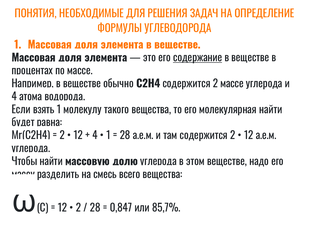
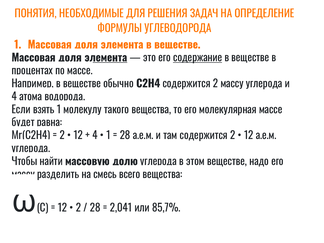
элемента at (106, 58) underline: none -> present
2 массе: массе -> массу
молекулярная найти: найти -> массе
0,847: 0,847 -> 2,041
